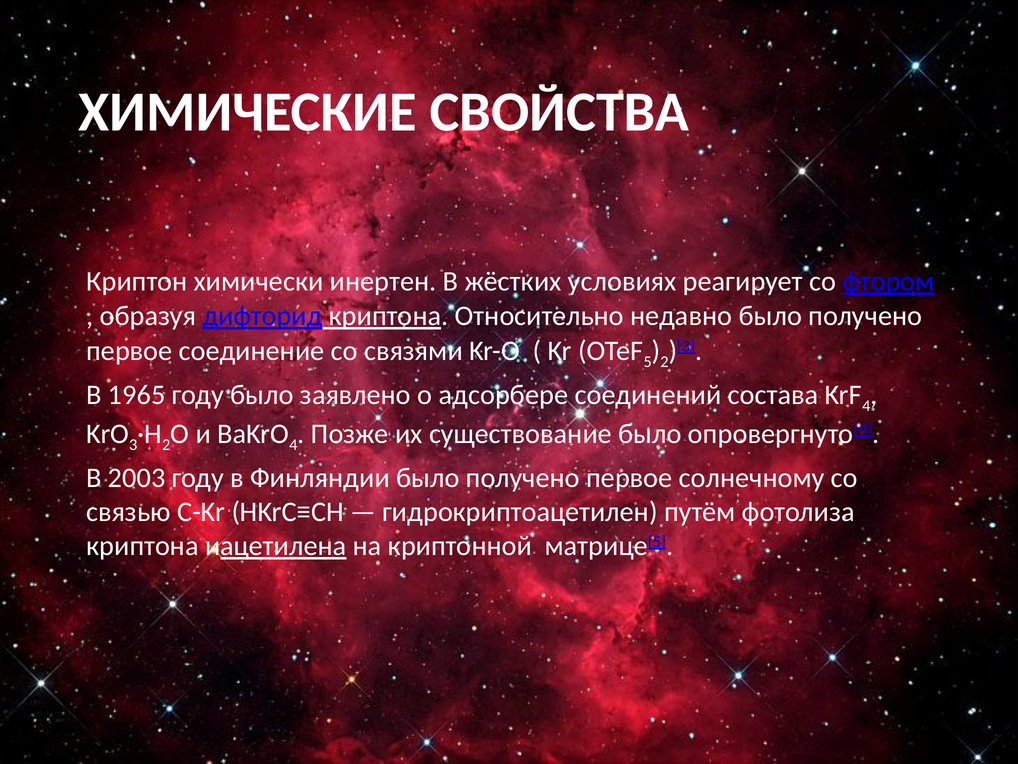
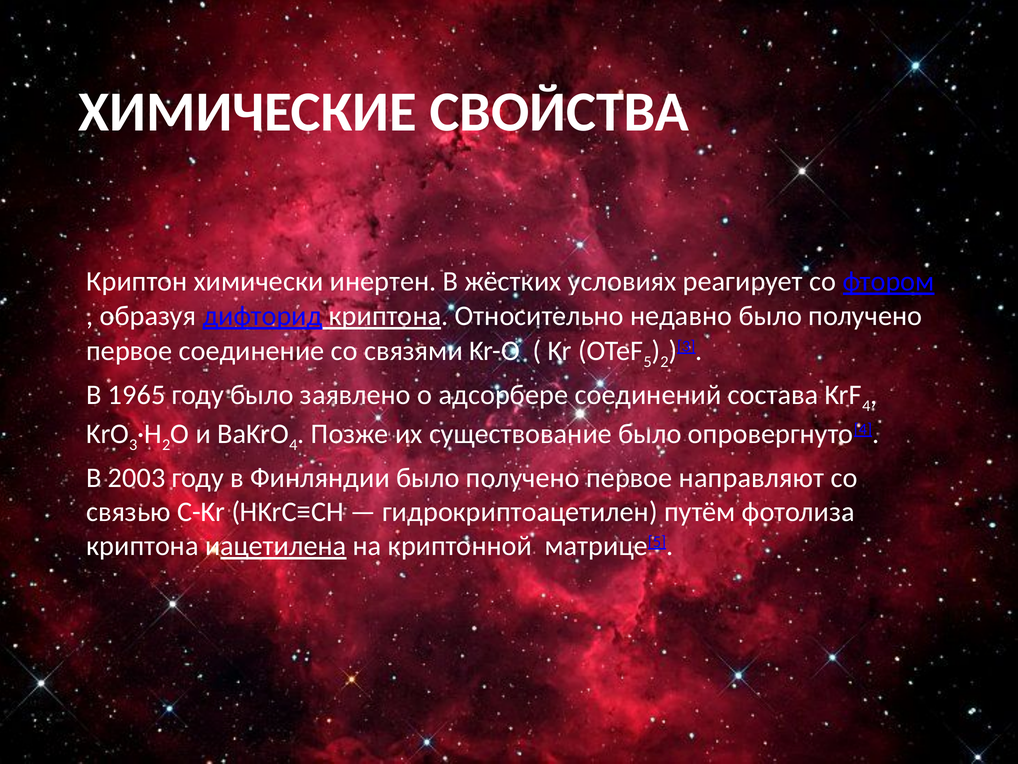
солнечному: солнечному -> направляют
